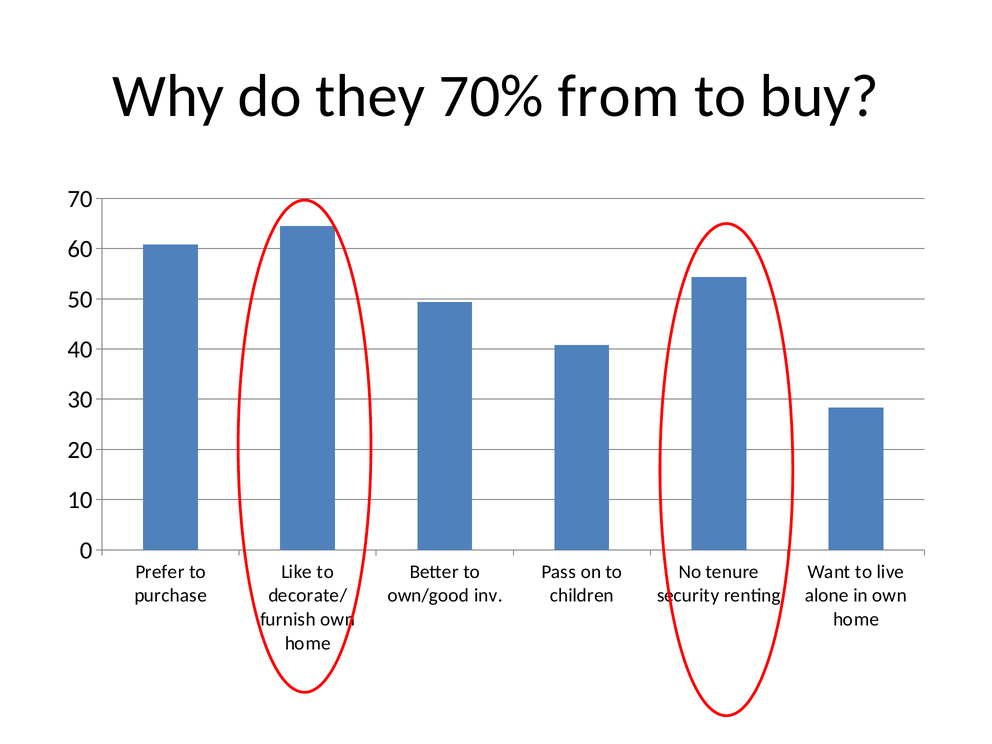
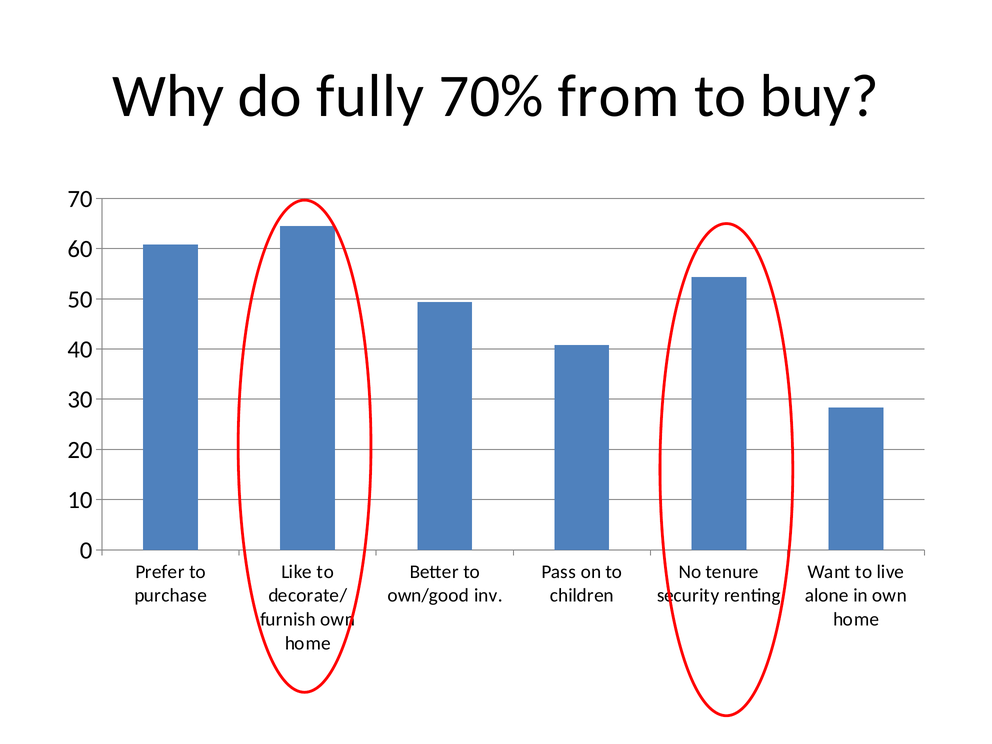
they: they -> fully
